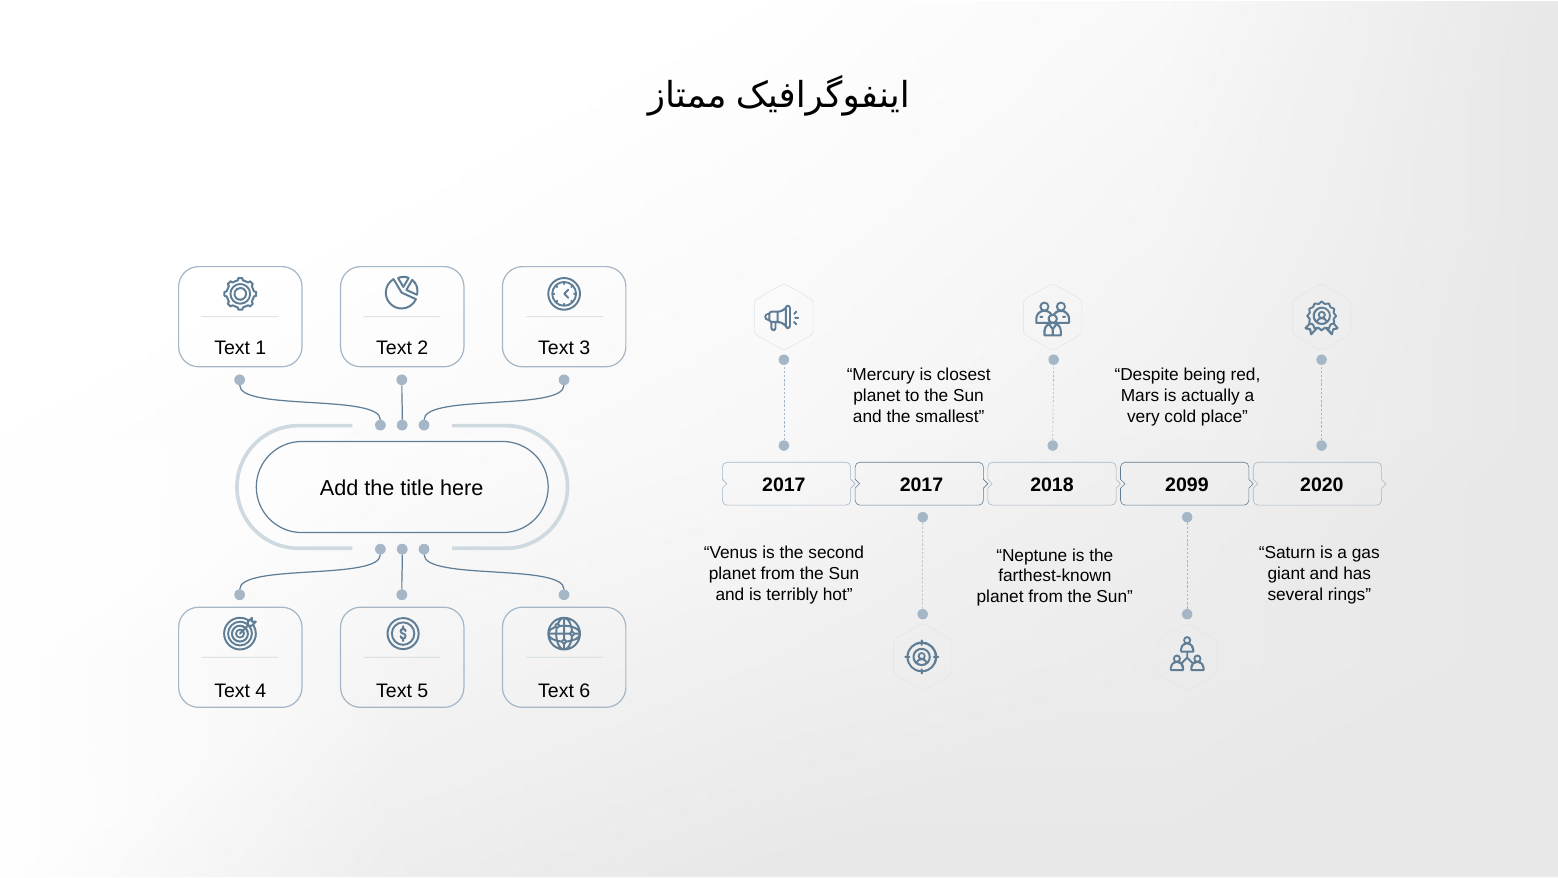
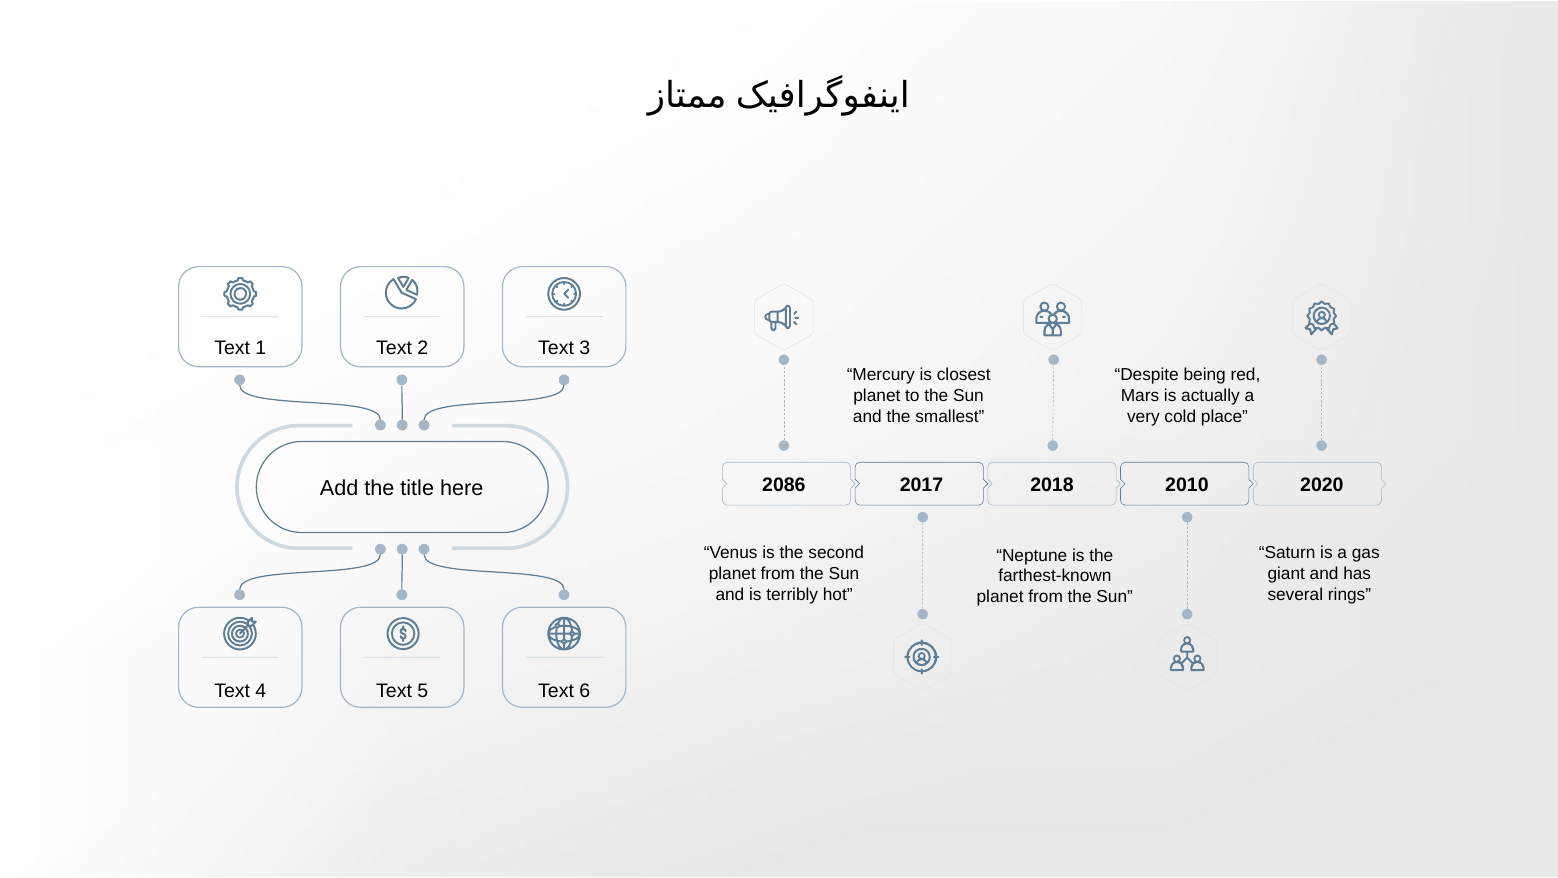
2017 at (784, 485): 2017 -> 2086
2099: 2099 -> 2010
